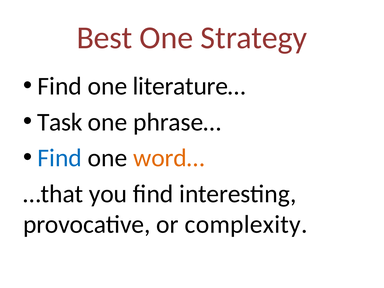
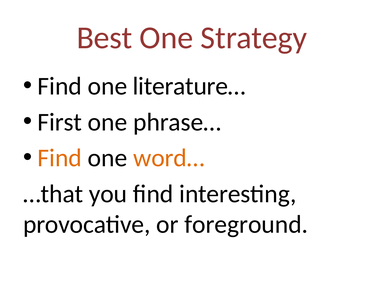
Task: Task -> First
Find at (60, 158) colour: blue -> orange
complexity: complexity -> foreground
